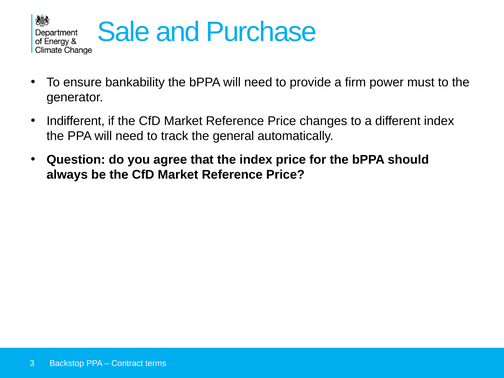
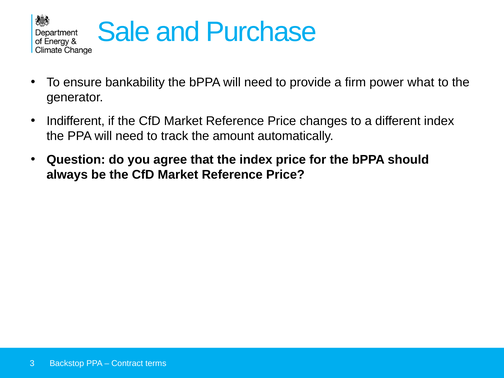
must: must -> what
general: general -> amount
